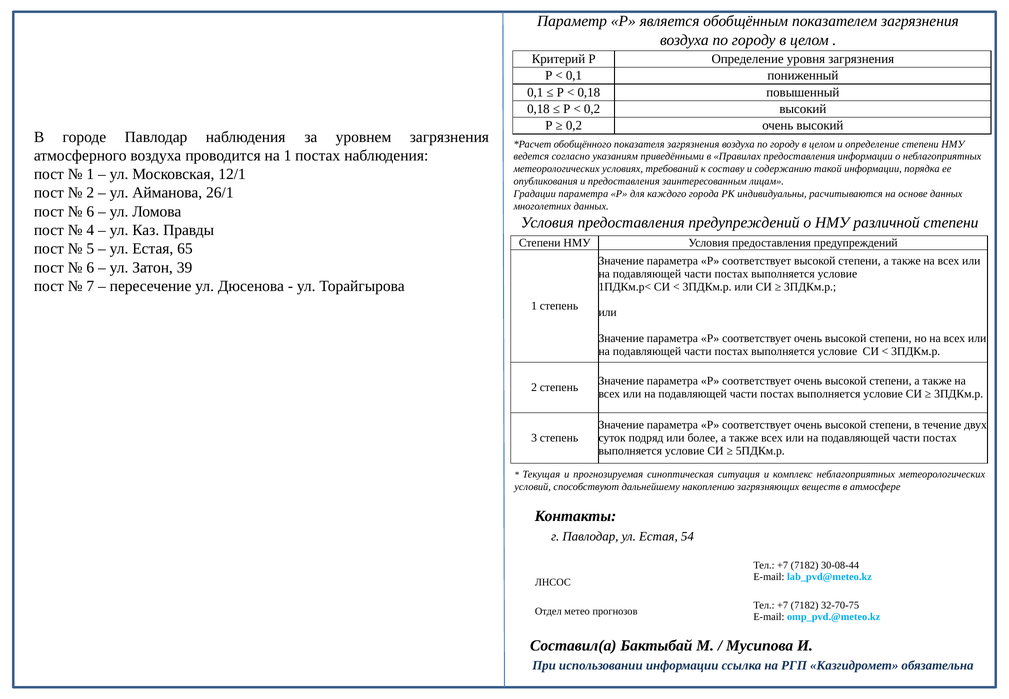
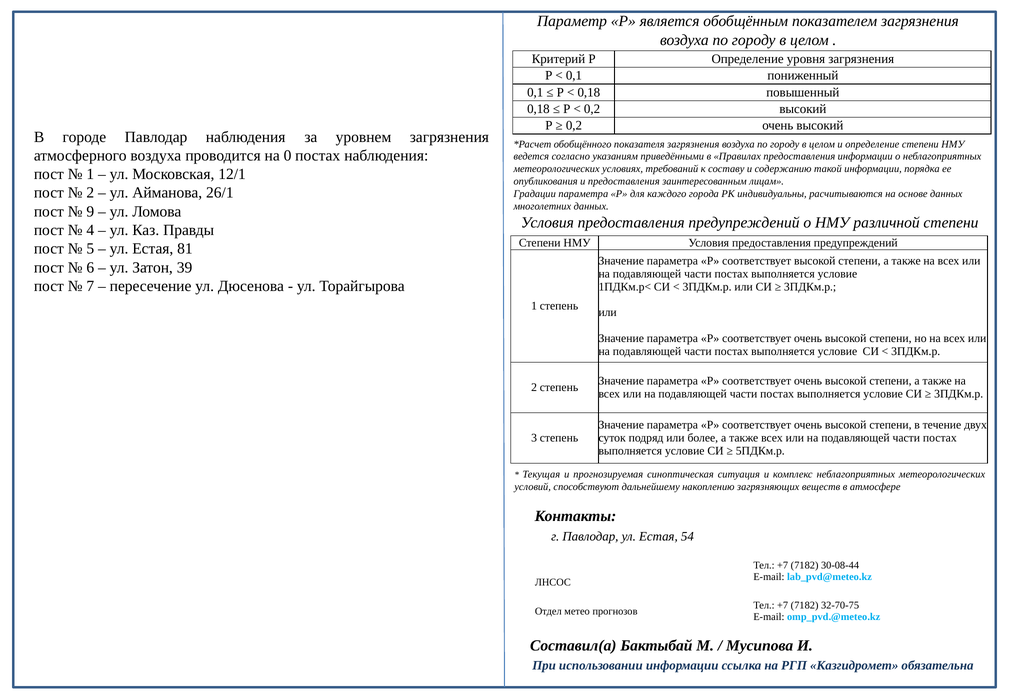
на 1: 1 -> 0
6 at (90, 211): 6 -> 9
65: 65 -> 81
